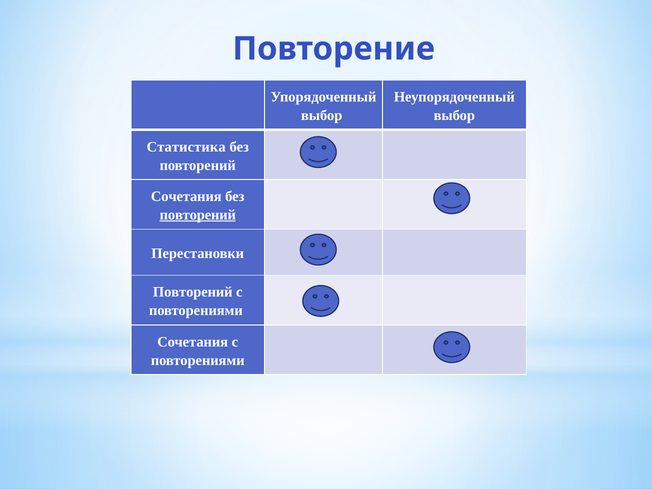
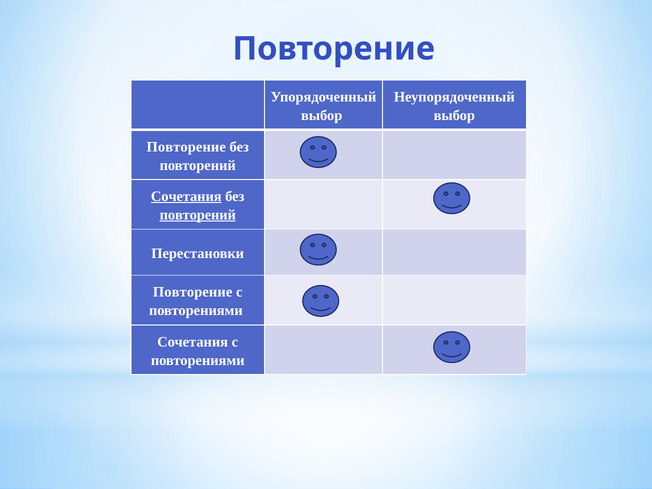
Статистика at (186, 147): Статистика -> Повторение
Сочетания at (186, 196) underline: none -> present
Повторений at (193, 292): Повторений -> Повторение
